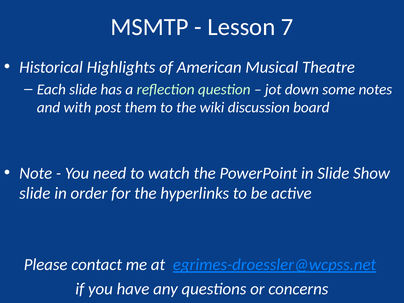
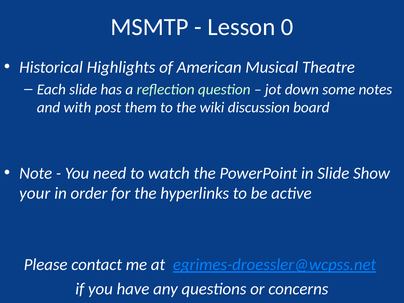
7: 7 -> 0
slide at (35, 193): slide -> your
